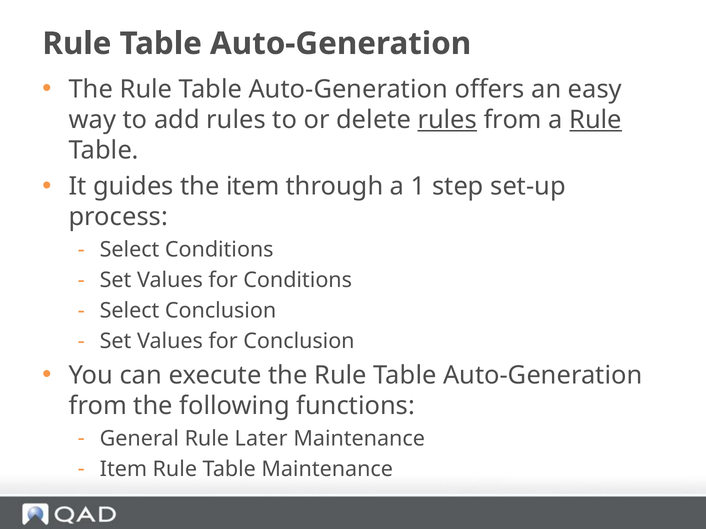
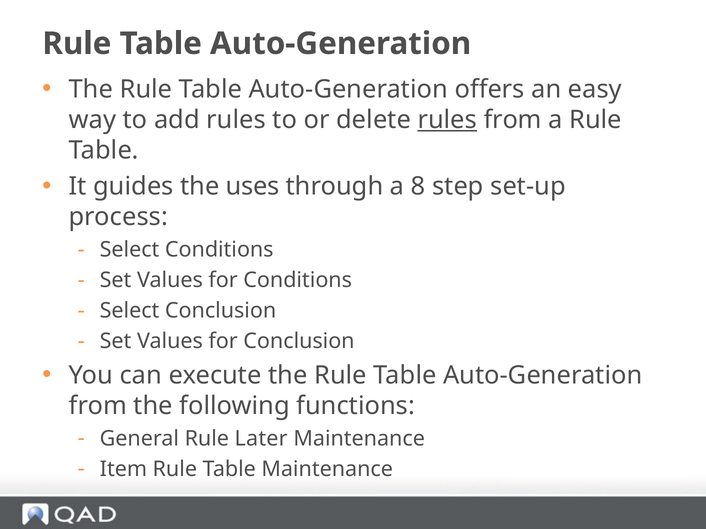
Rule at (596, 120) underline: present -> none
the item: item -> uses
1: 1 -> 8
